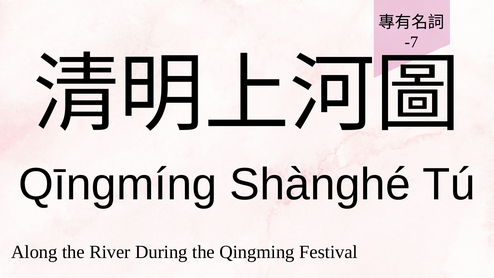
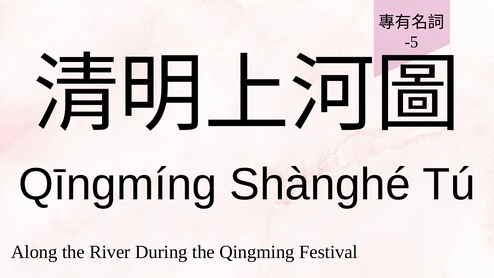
-7: -7 -> -5
